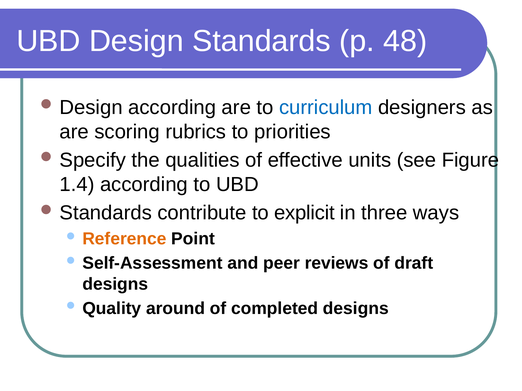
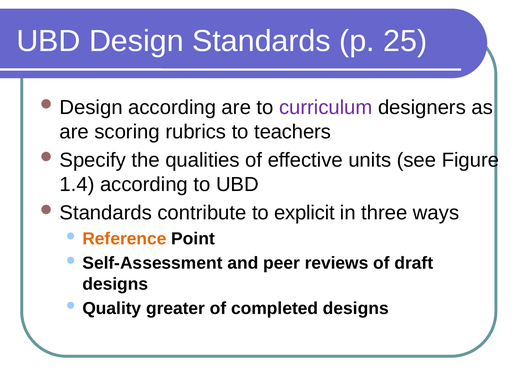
48: 48 -> 25
curriculum colour: blue -> purple
priorities: priorities -> teachers
around: around -> greater
